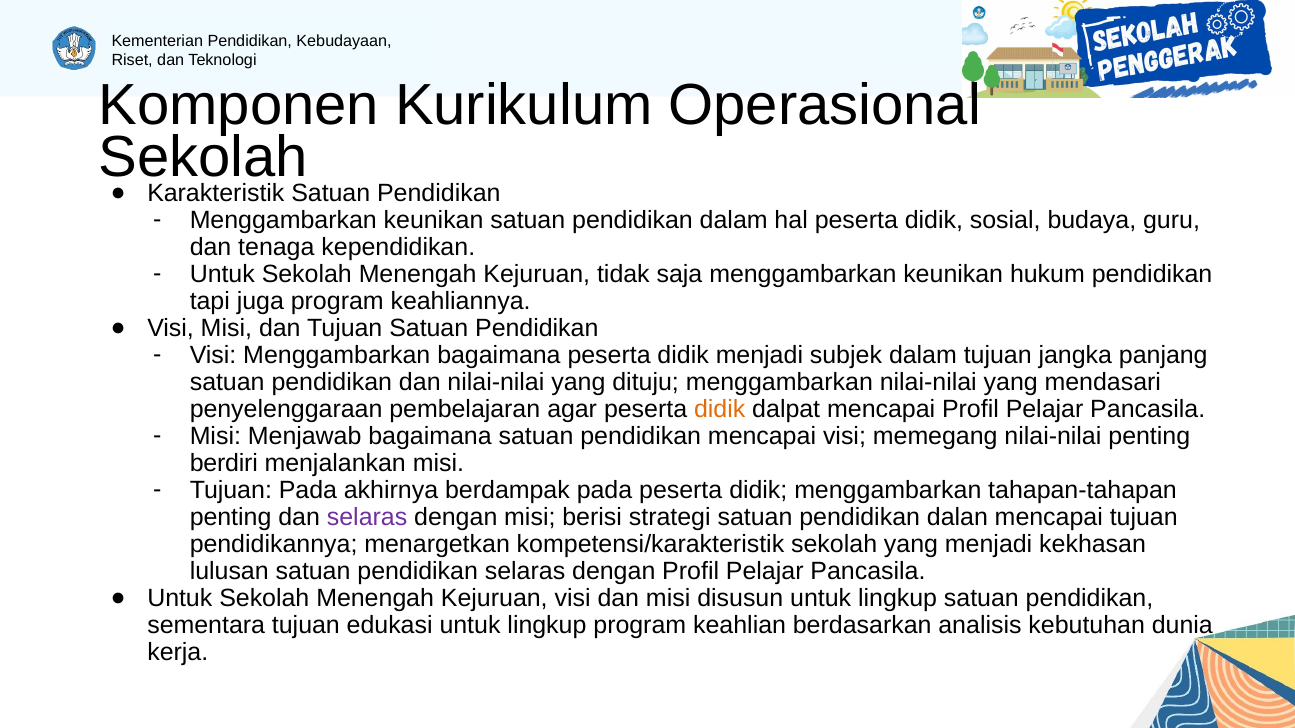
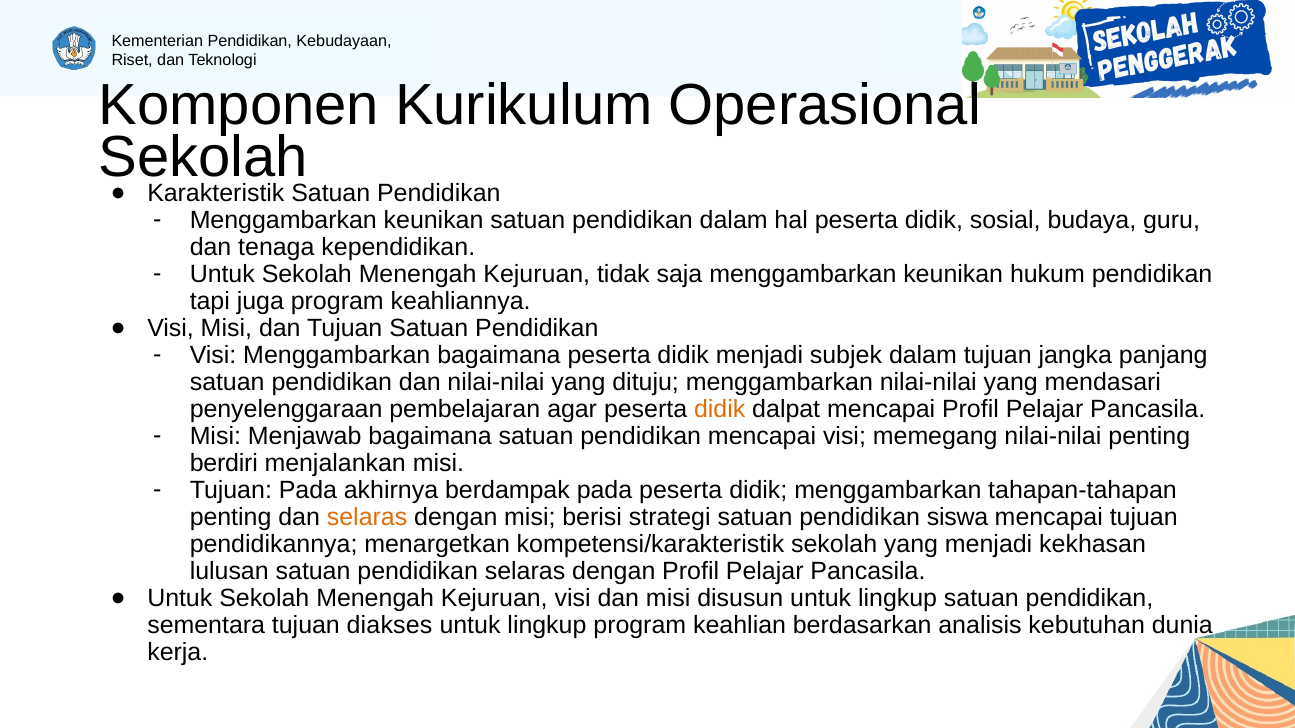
selaras at (367, 517) colour: purple -> orange
dalan: dalan -> siswa
edukasi: edukasi -> diakses
